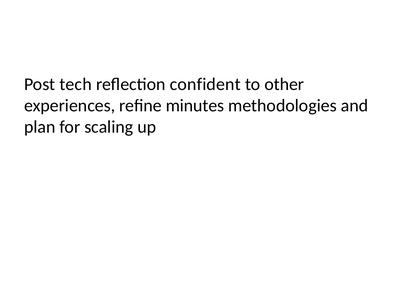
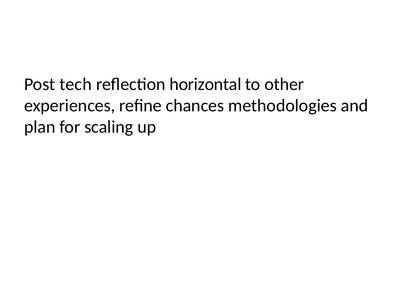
confident: confident -> horizontal
minutes: minutes -> chances
